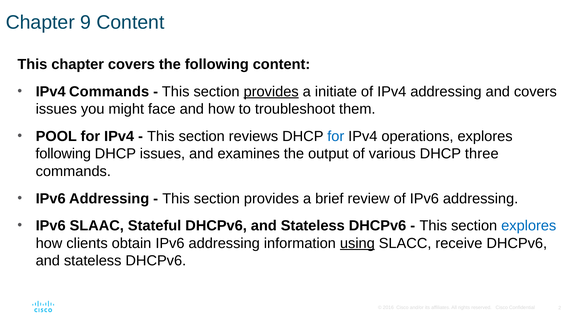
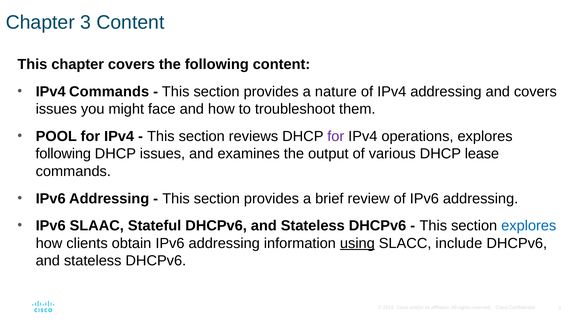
9: 9 -> 3
provides at (271, 92) underline: present -> none
initiate: initiate -> nature
for at (336, 136) colour: blue -> purple
three: three -> lease
receive: receive -> include
